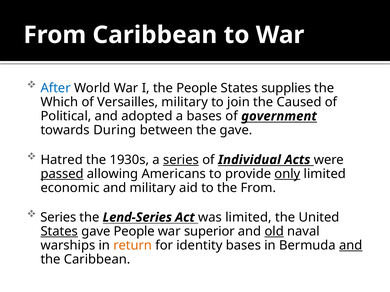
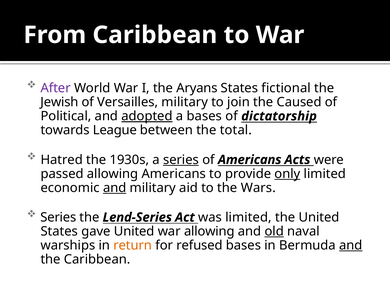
After colour: blue -> purple
the People: People -> Aryans
supplies: supplies -> fictional
Which: Which -> Jewish
adopted underline: none -> present
government: government -> dictatorship
During: During -> League
the gave: gave -> total
of Individual: Individual -> Americans
passed underline: present -> none
and at (115, 188) underline: none -> present
the From: From -> Wars
States at (59, 232) underline: present -> none
gave People: People -> United
war superior: superior -> allowing
identity: identity -> refused
